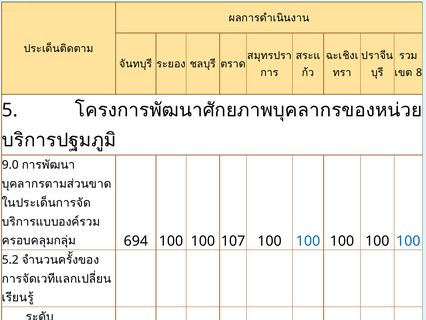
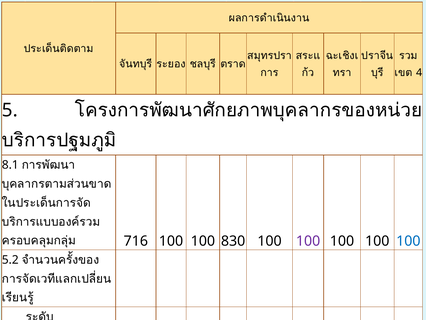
8 at (419, 72): 8 -> 4
9.0: 9.0 -> 8.1
694: 694 -> 716
107: 107 -> 830
100 at (308, 241) colour: blue -> purple
